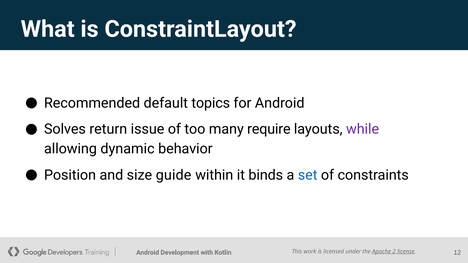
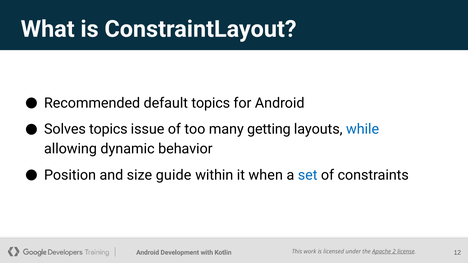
Solves return: return -> topics
require: require -> getting
while colour: purple -> blue
binds: binds -> when
